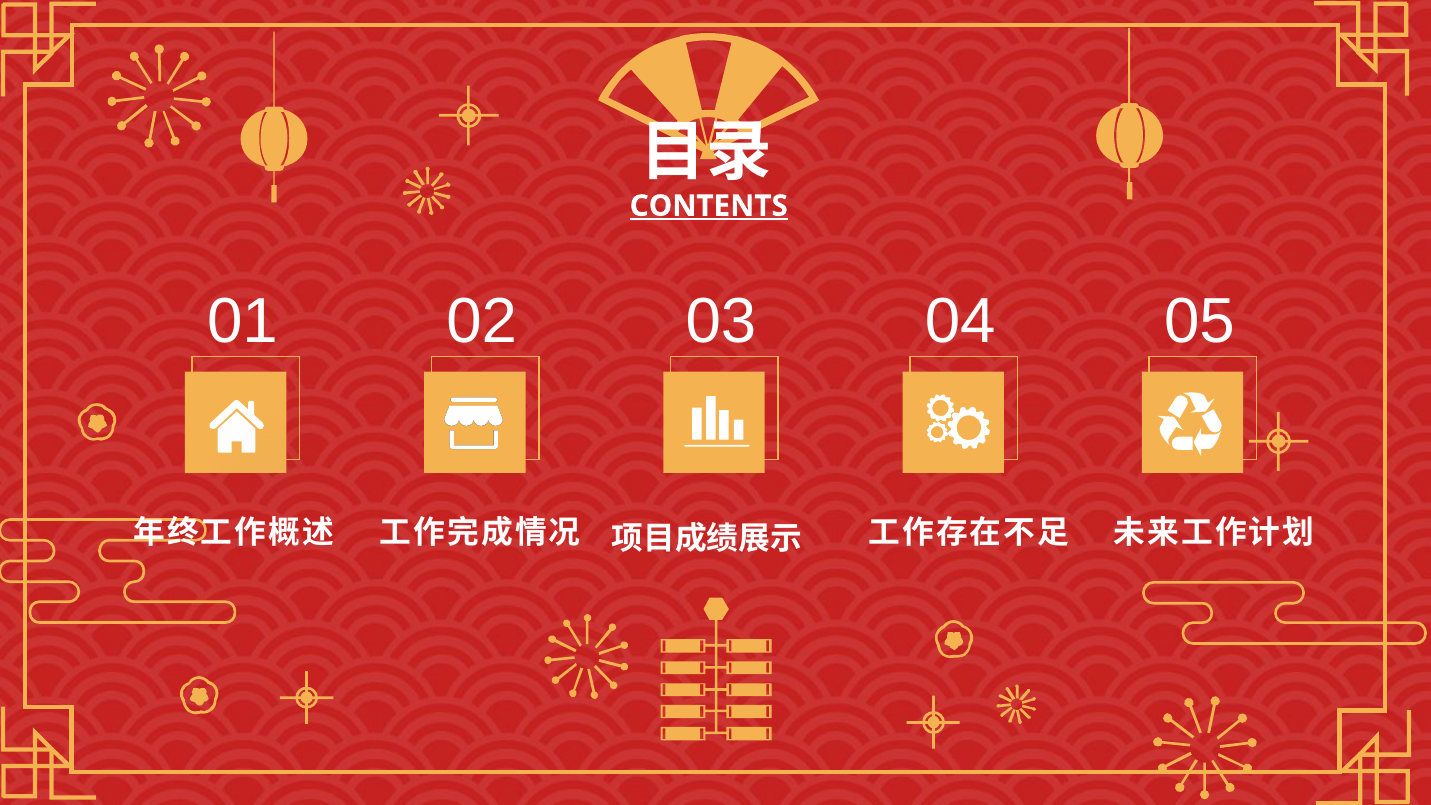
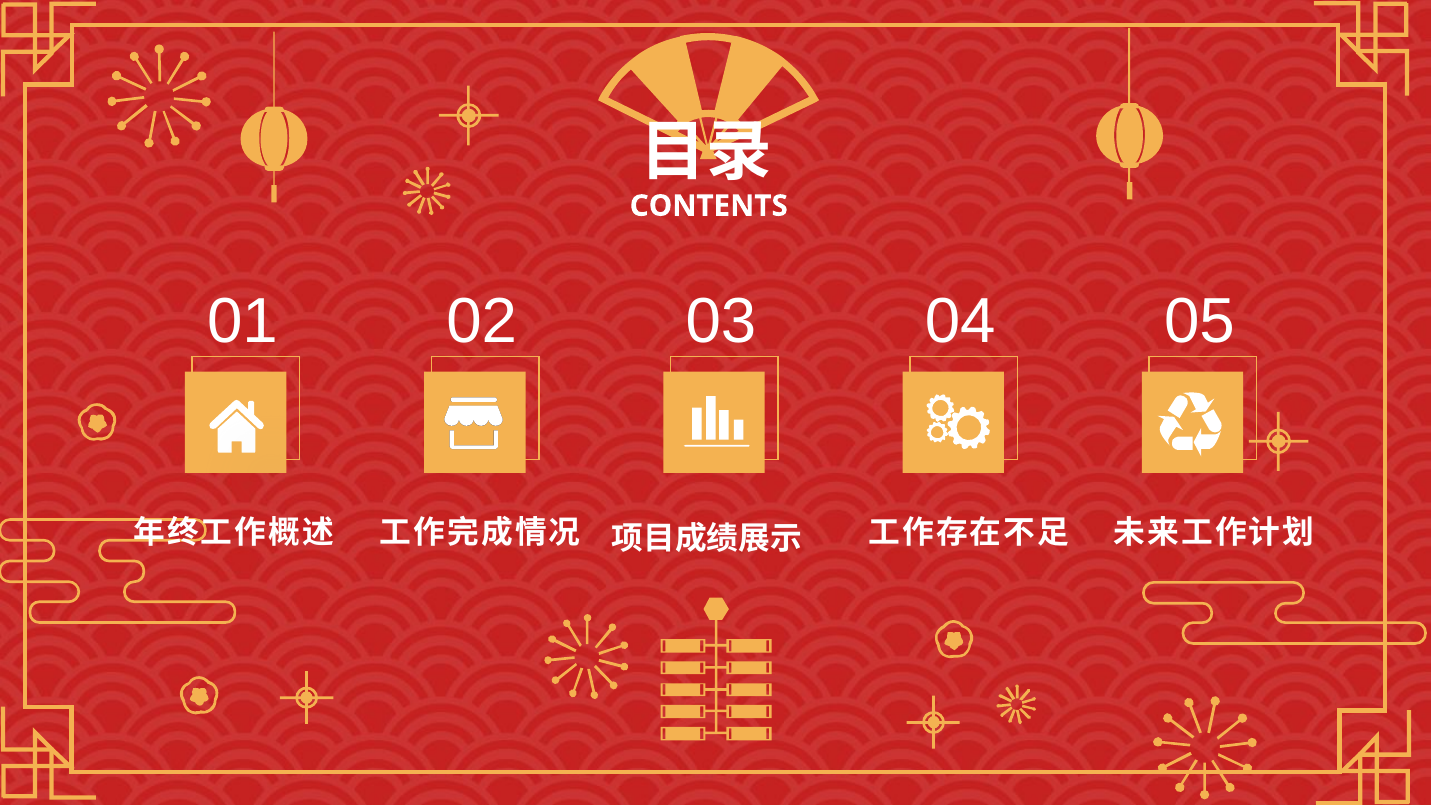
CONTENTS underline: present -> none
